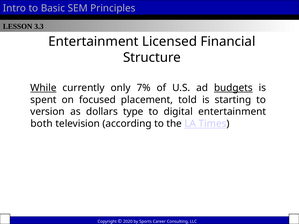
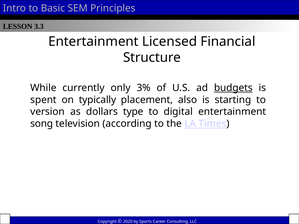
While underline: present -> none
7%: 7% -> 3%
focused: focused -> typically
told: told -> also
both: both -> song
